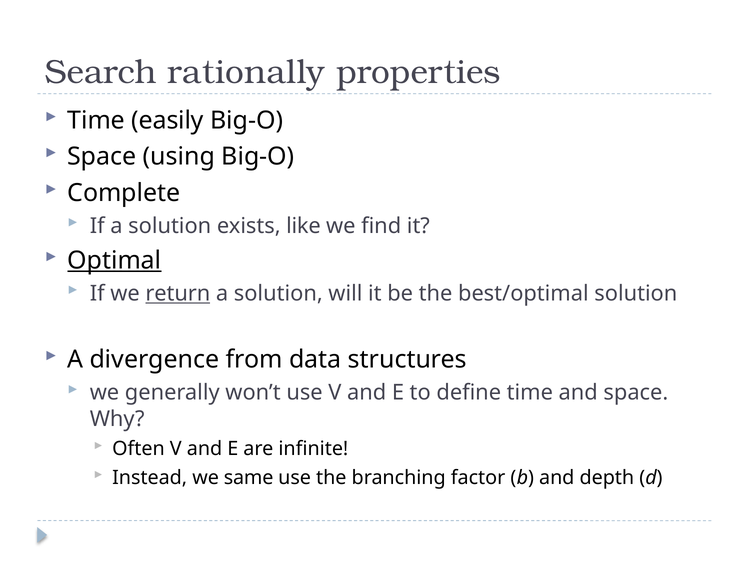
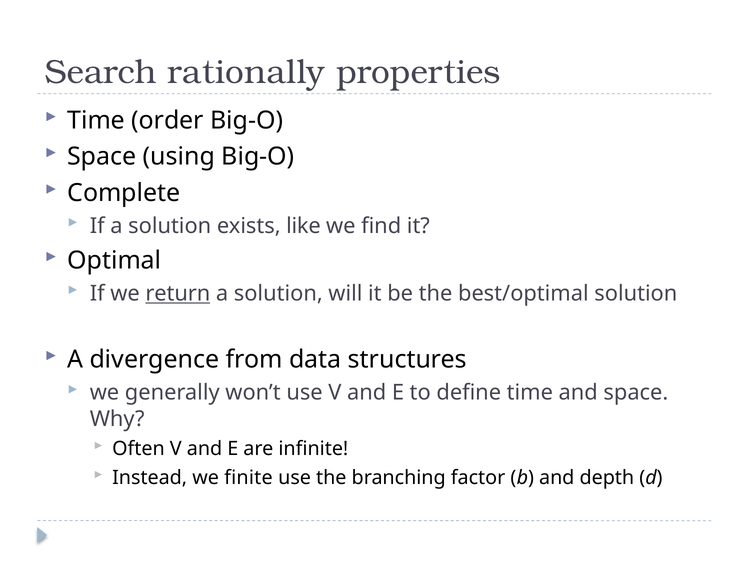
easily: easily -> order
Optimal underline: present -> none
same: same -> finite
